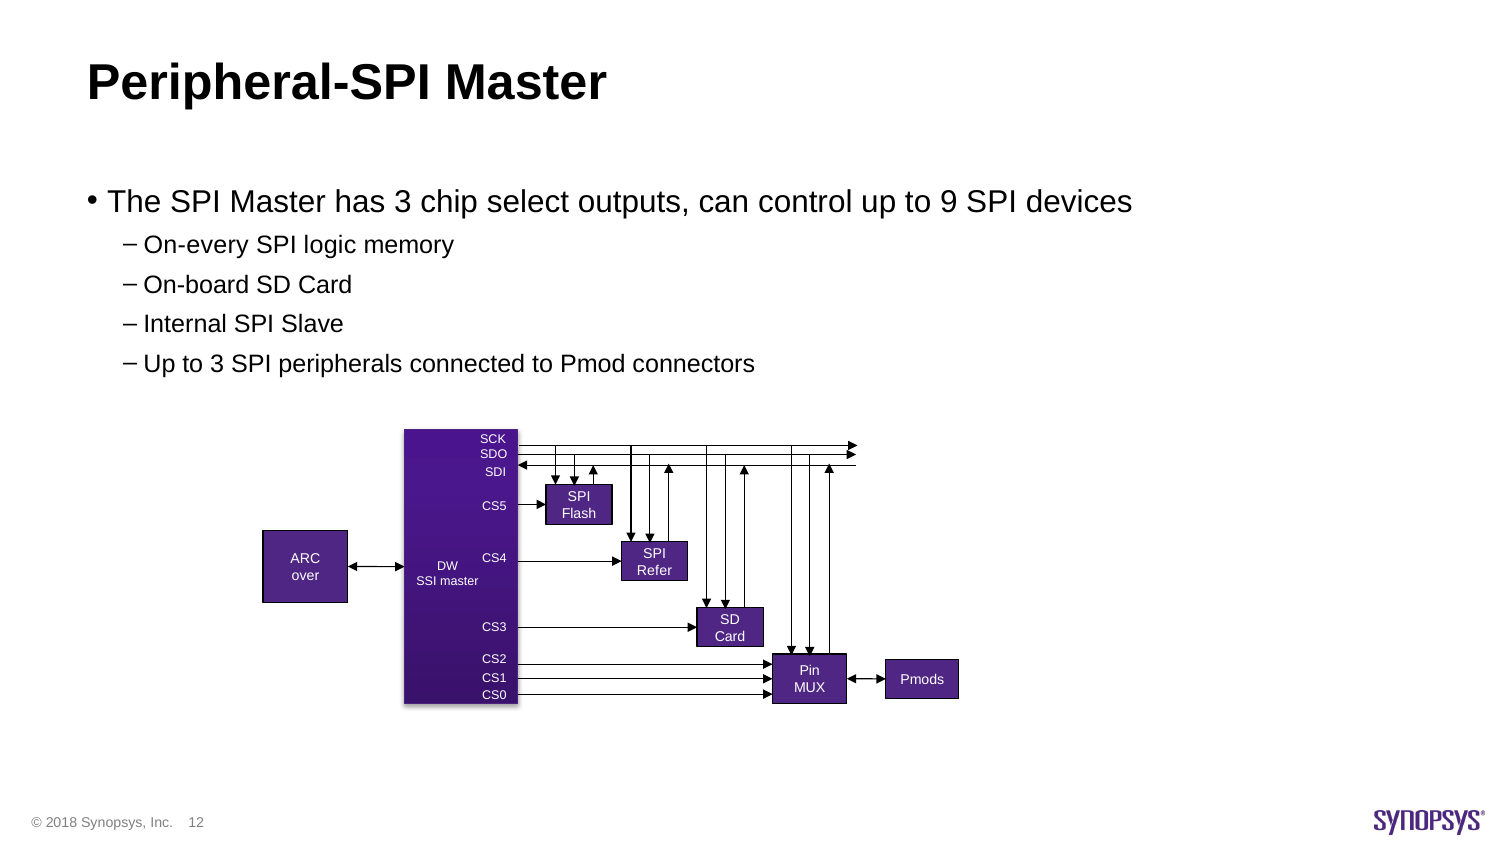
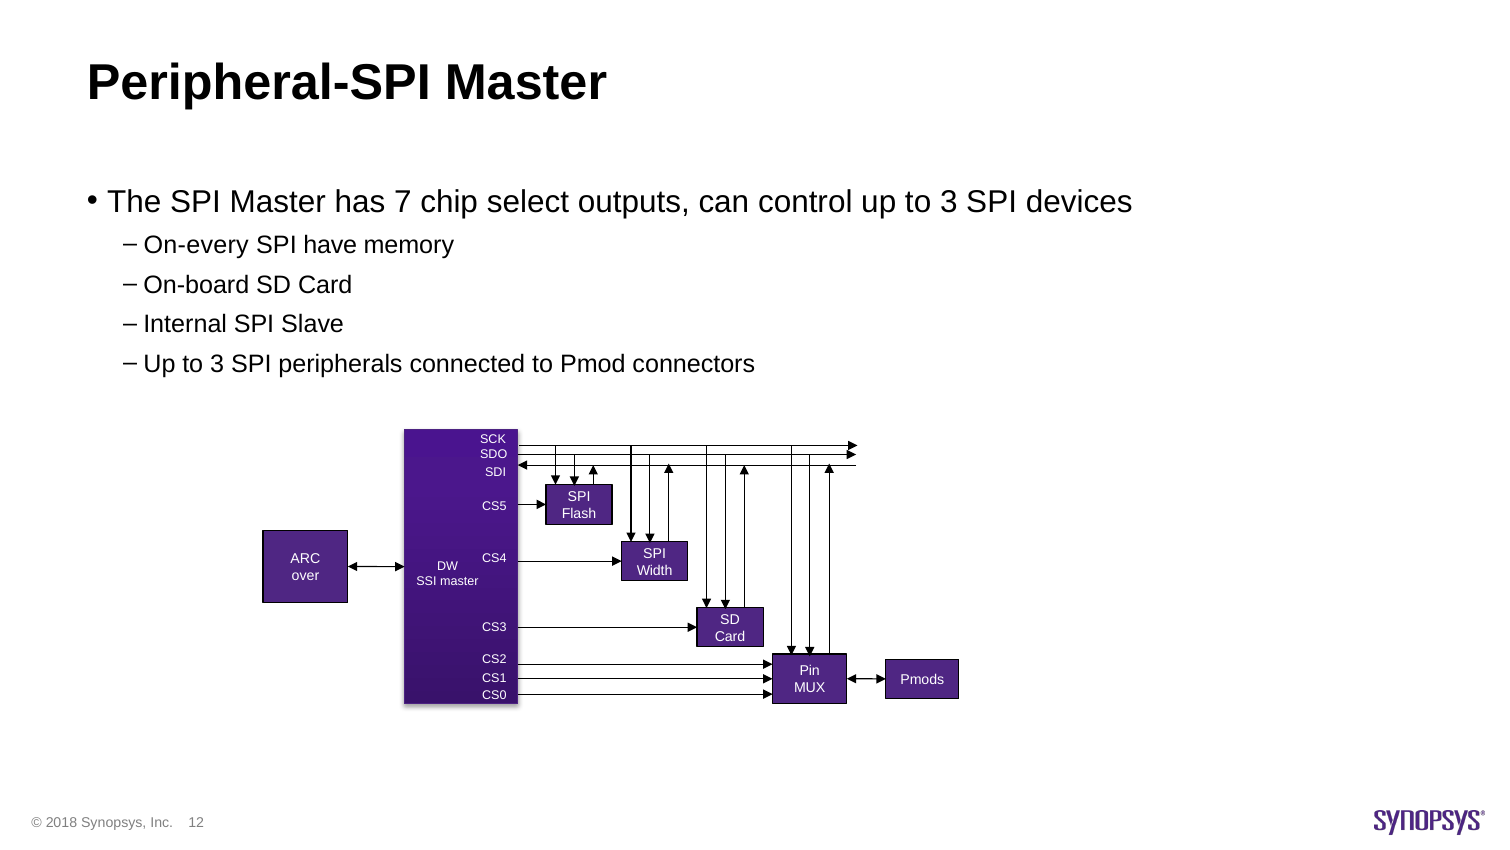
has 3: 3 -> 7
control up to 9: 9 -> 3
logic: logic -> have
Refer: Refer -> Width
